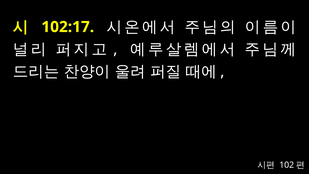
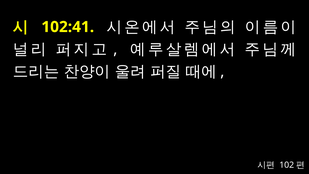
102:17: 102:17 -> 102:41
